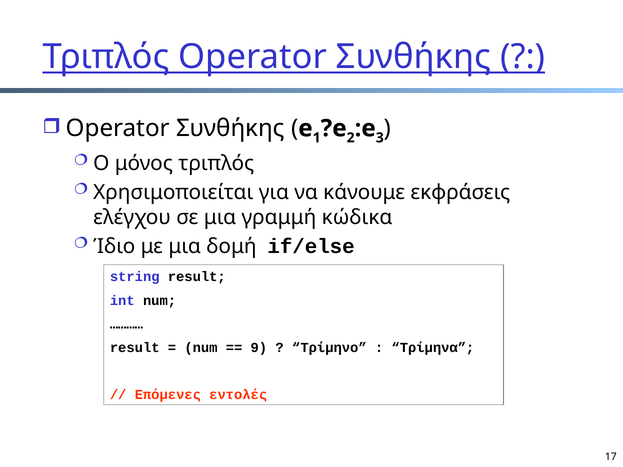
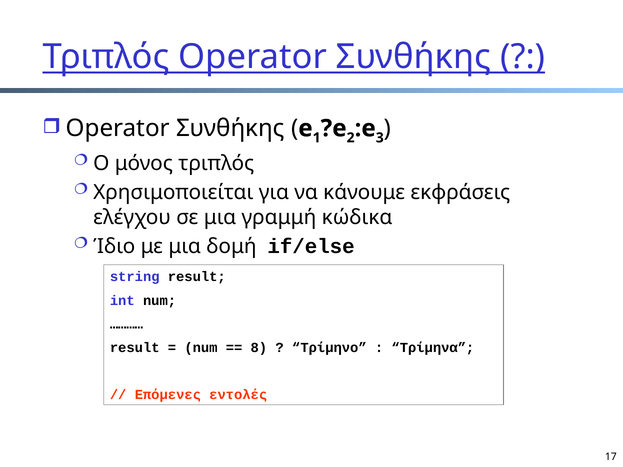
9: 9 -> 8
